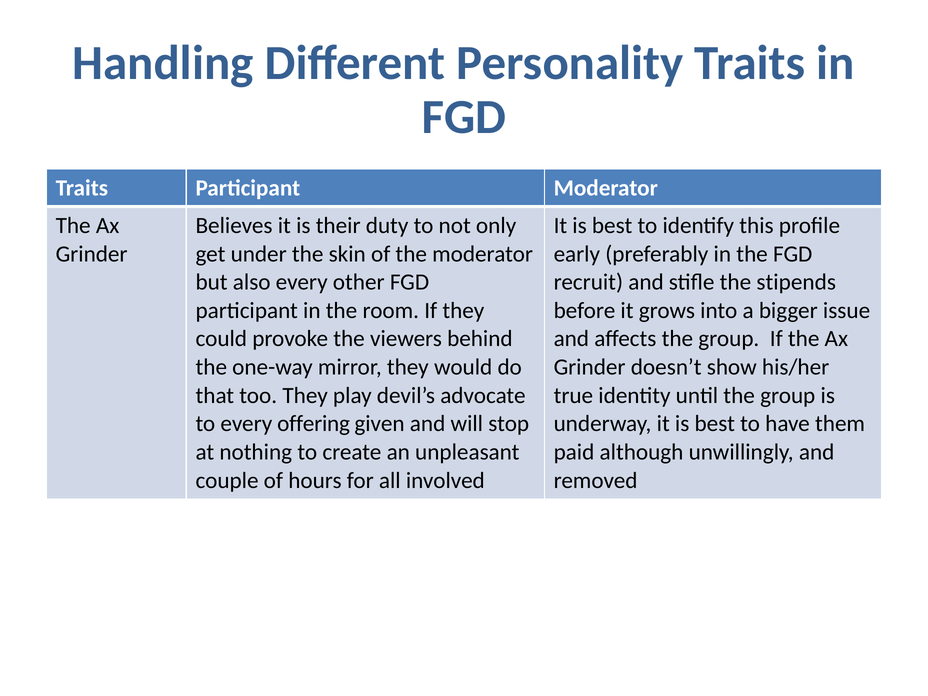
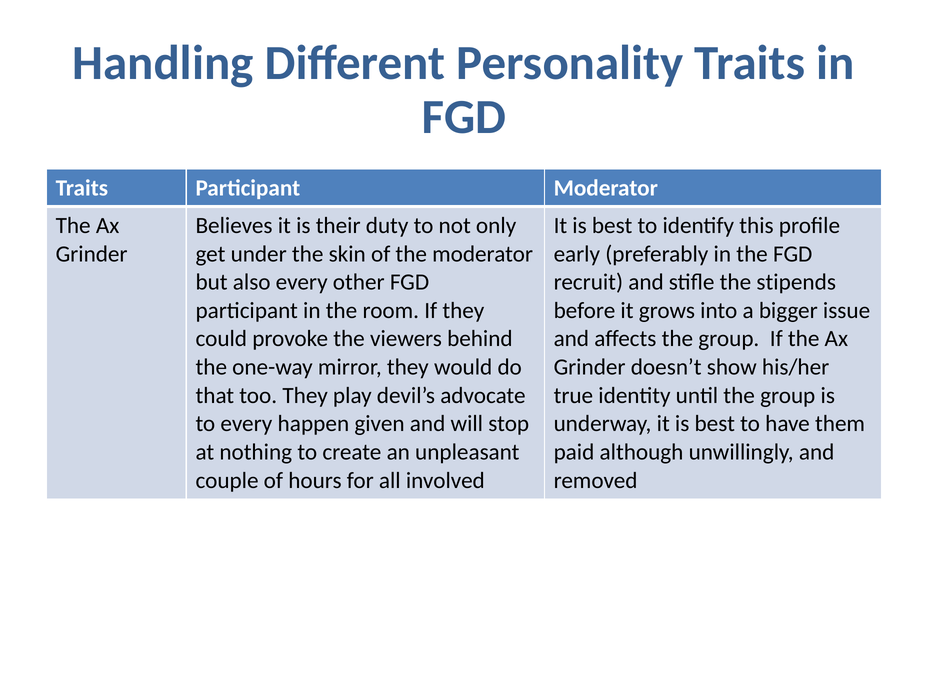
offering: offering -> happen
